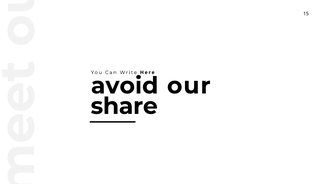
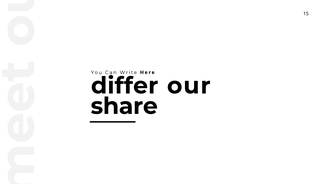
avoid: avoid -> differ
